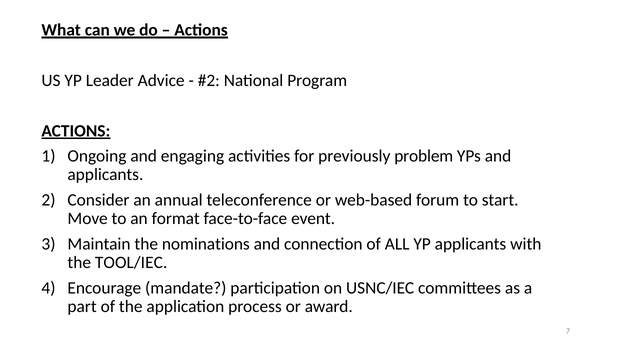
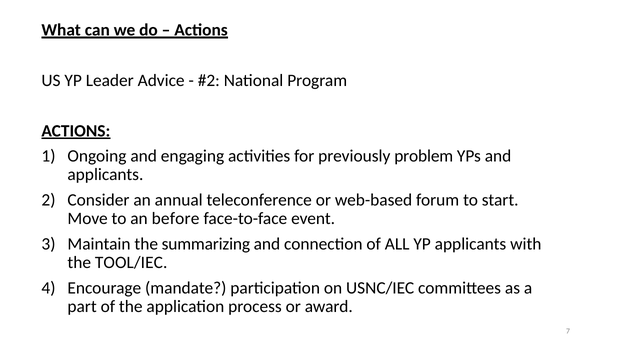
format: format -> before
nominations: nominations -> summarizing
